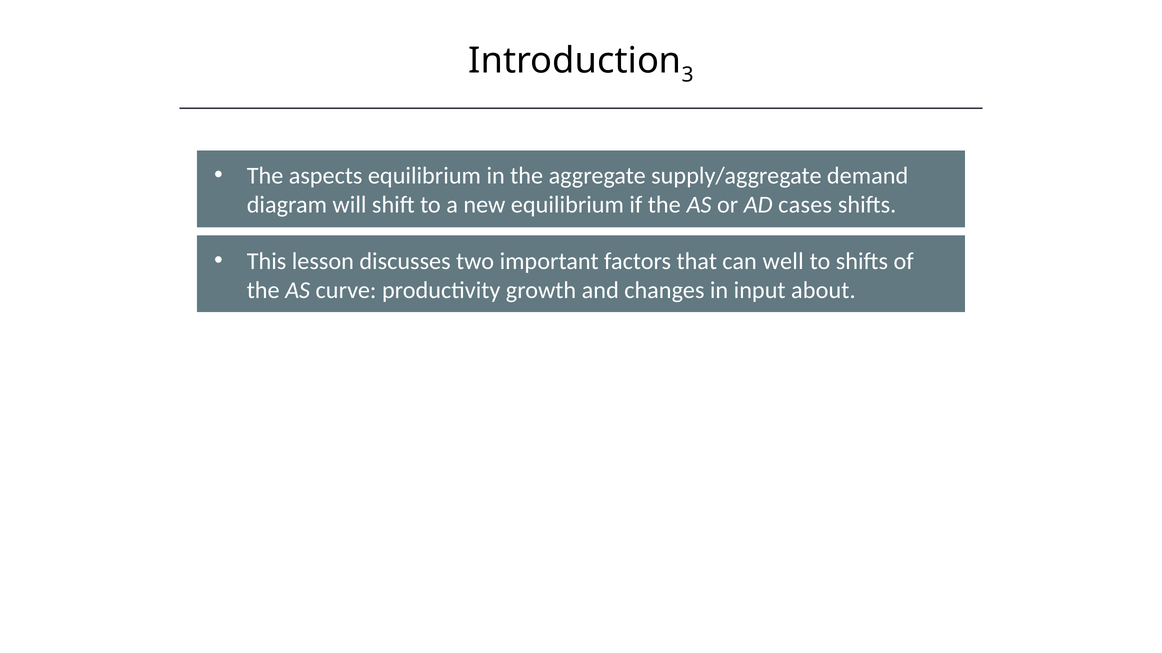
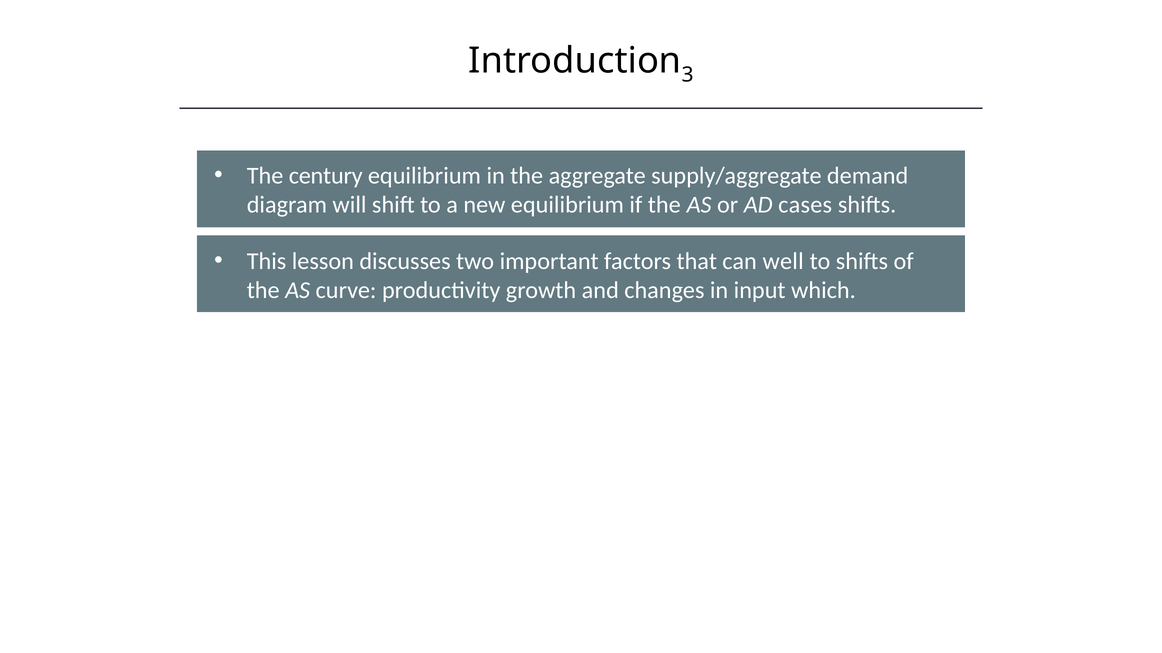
aspects: aspects -> century
about: about -> which
